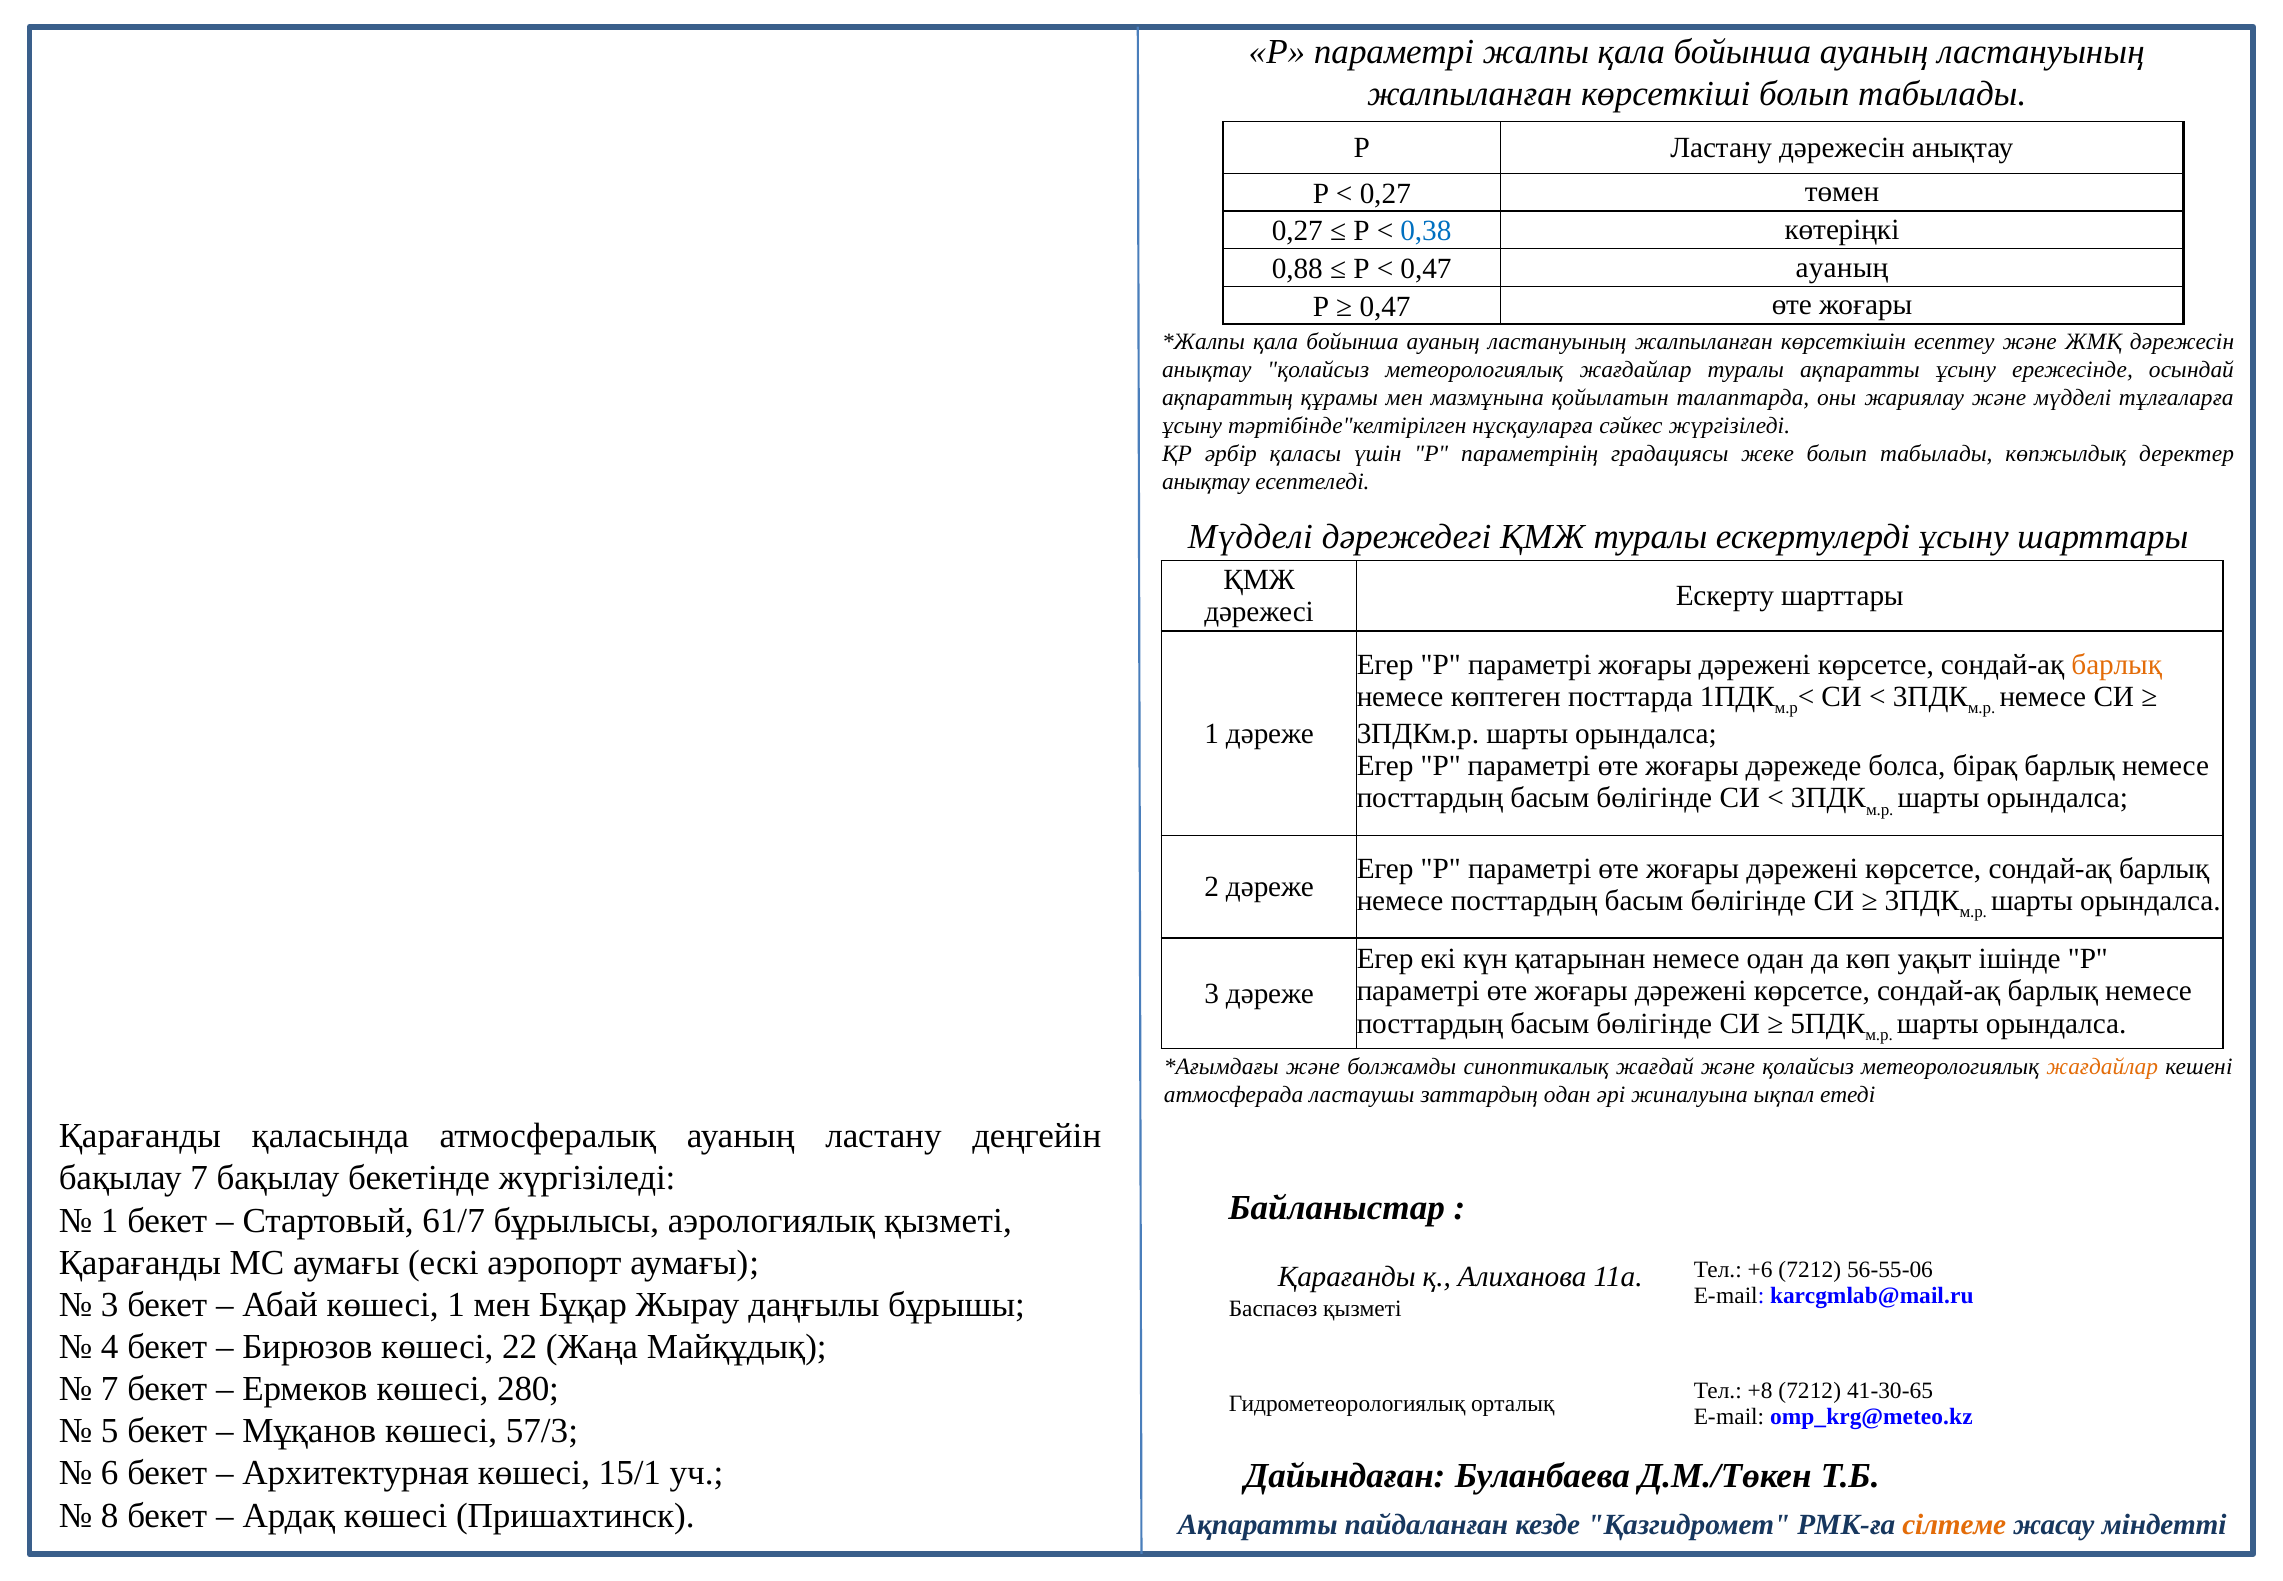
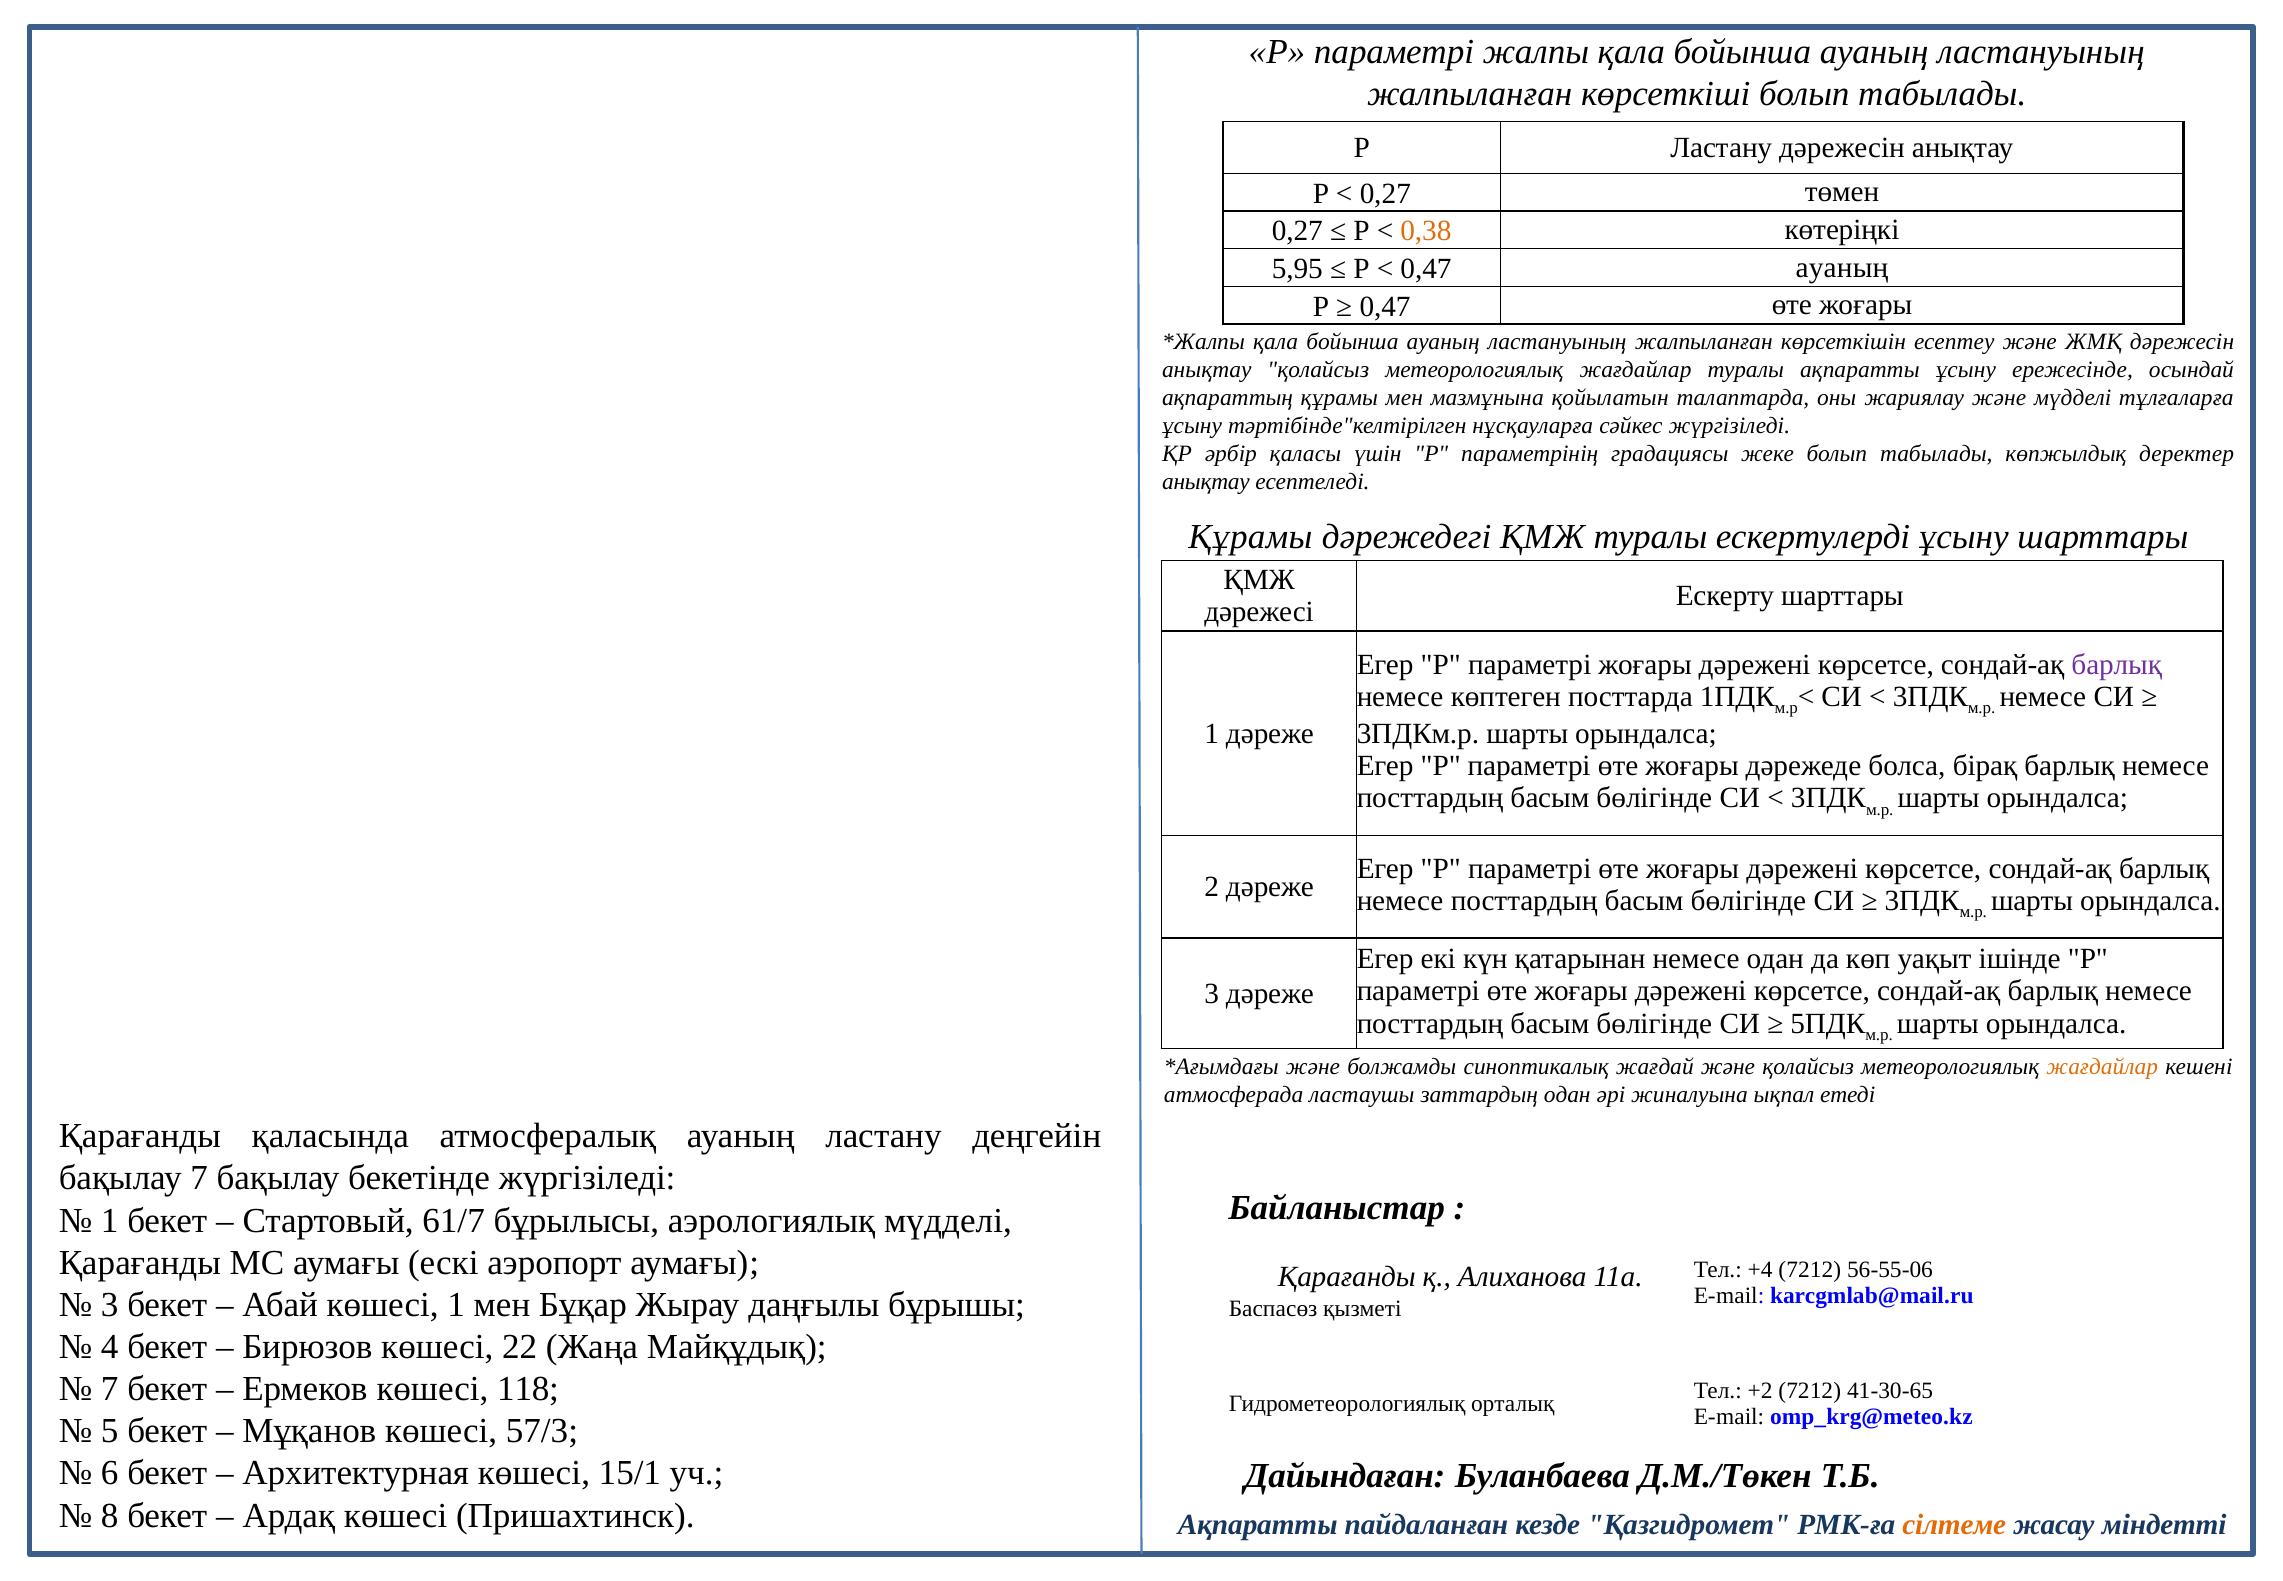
0,38 colour: blue -> orange
0,88: 0,88 -> 5,95
Мүдделі at (1250, 536): Мүдделі -> Құрамы
барлық at (2117, 664) colour: orange -> purple
аэрологиялық қызметі: қызметі -> мүдделі
+6: +6 -> +4
280: 280 -> 118
+8: +8 -> +2
